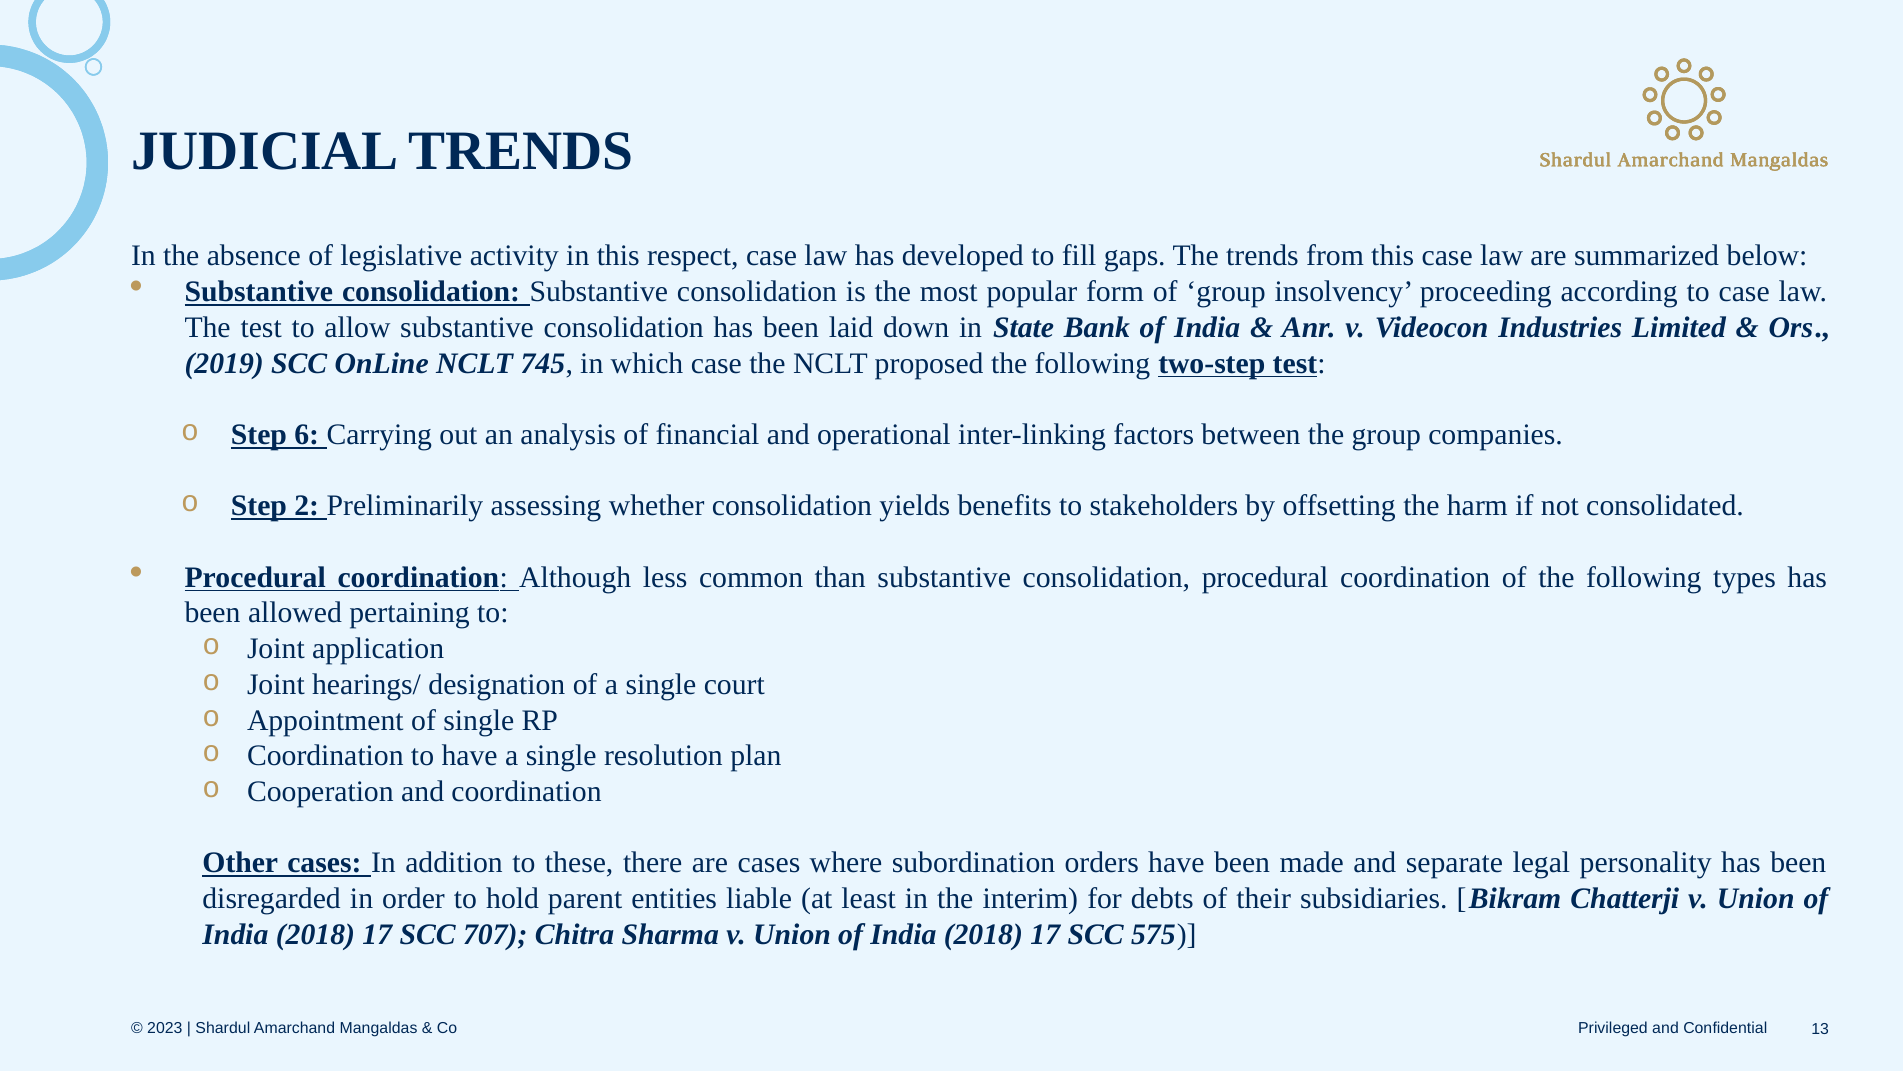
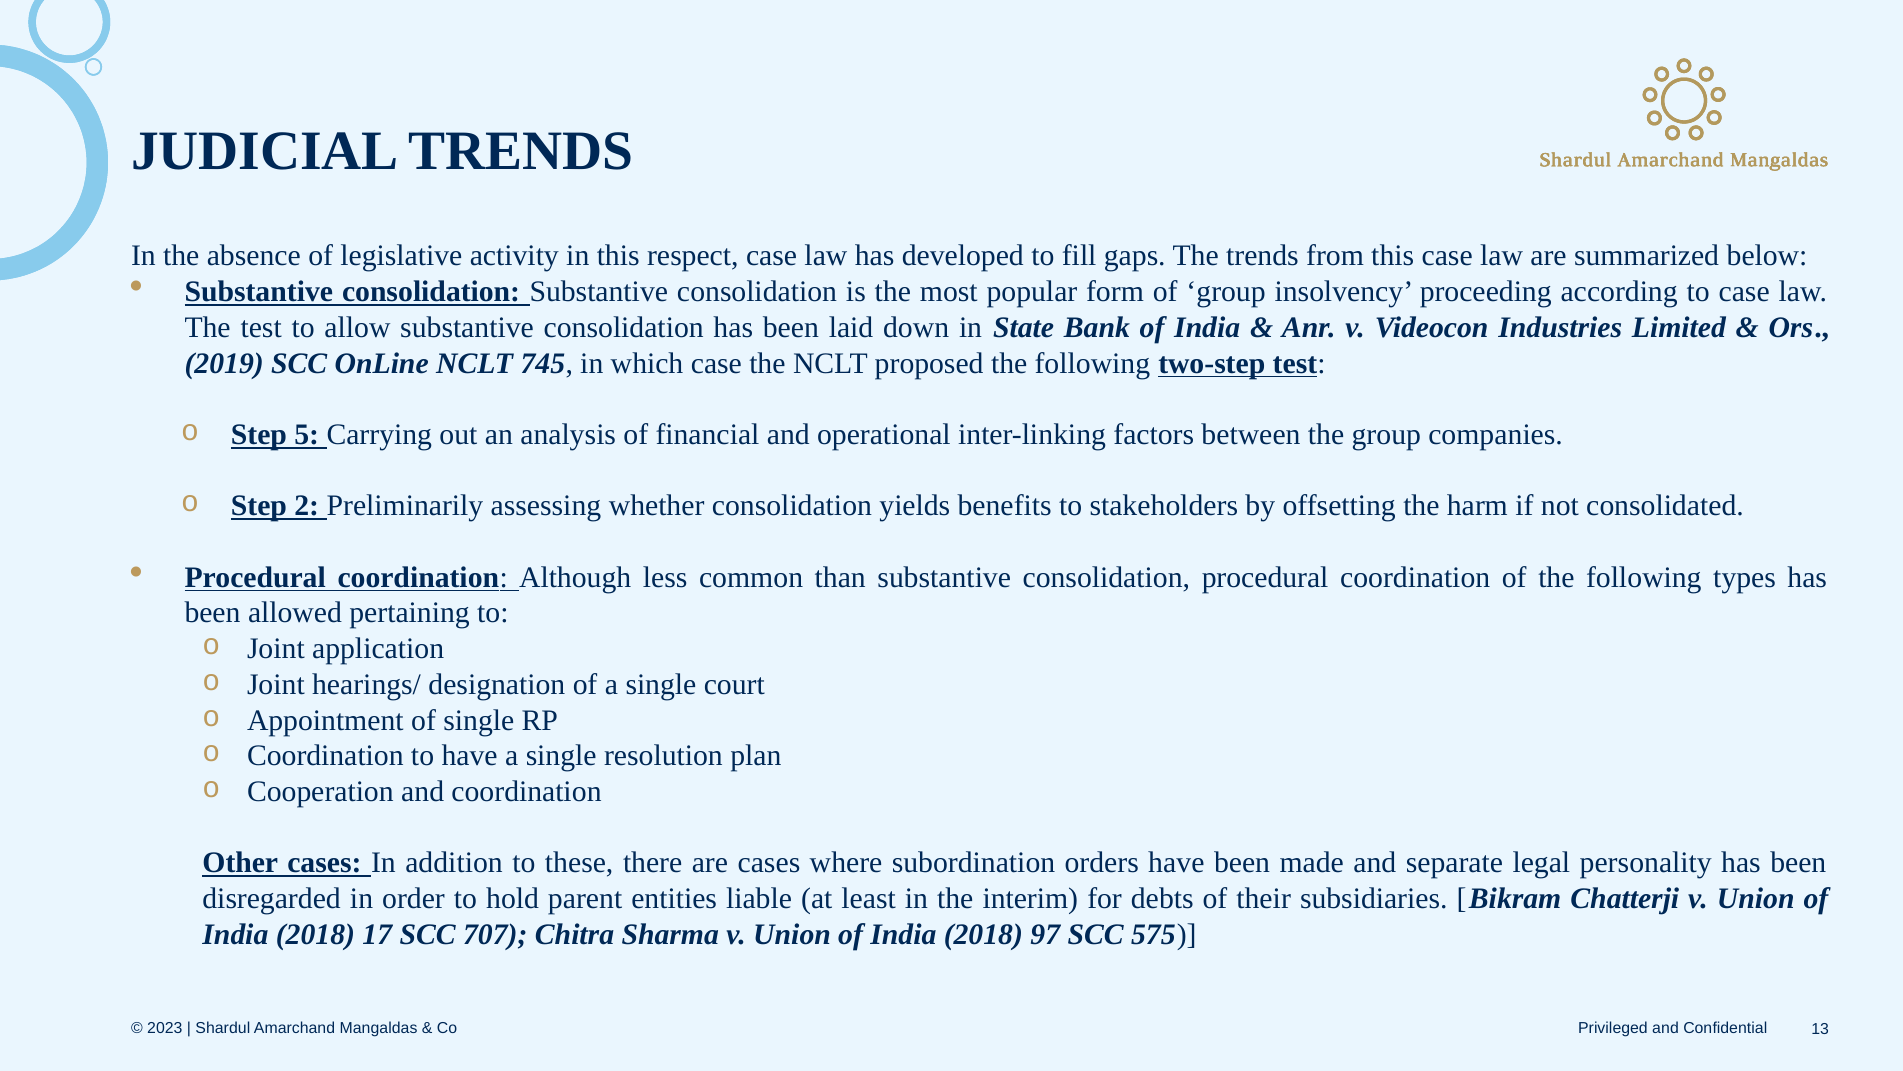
6: 6 -> 5
17 at (1045, 934): 17 -> 97
